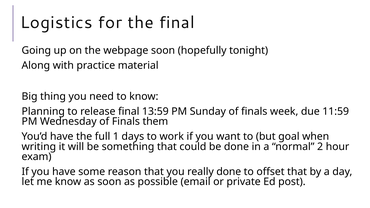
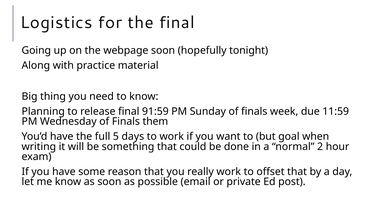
13:59: 13:59 -> 91:59
1: 1 -> 5
really done: done -> work
